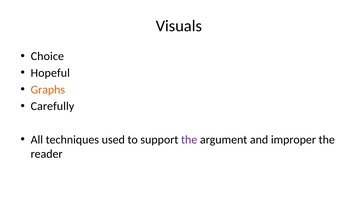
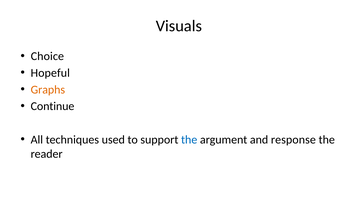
Carefully: Carefully -> Continue
the at (189, 140) colour: purple -> blue
improper: improper -> response
